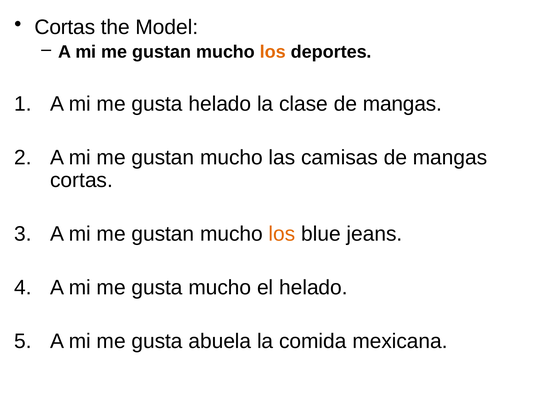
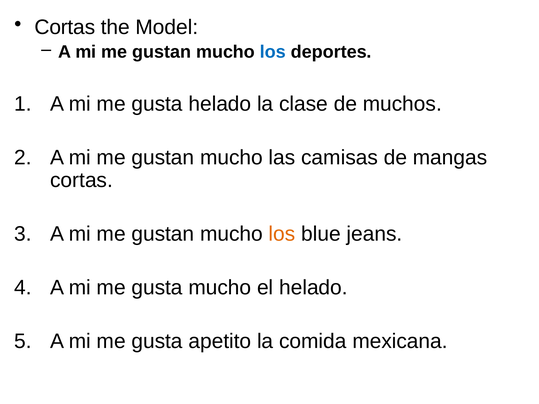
los at (273, 52) colour: orange -> blue
clase de mangas: mangas -> muchos
abuela: abuela -> apetito
